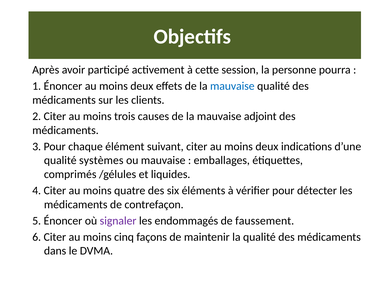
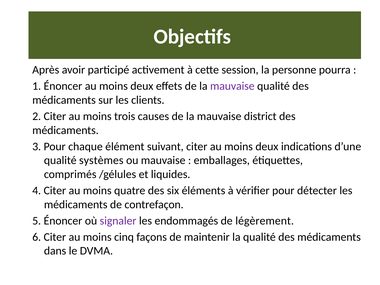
mauvaise at (232, 86) colour: blue -> purple
adjoint: adjoint -> district
faussement: faussement -> légèrement
